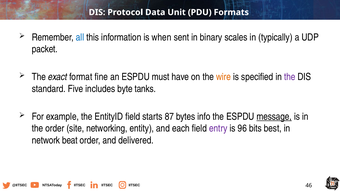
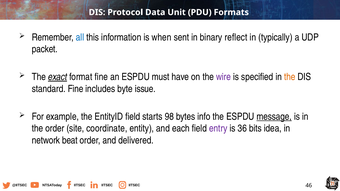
scales: scales -> reflect
exact underline: none -> present
wire colour: orange -> purple
the at (290, 77) colour: purple -> orange
standard Five: Five -> Fine
tanks: tanks -> issue
87: 87 -> 98
networking: networking -> coordinate
96: 96 -> 36
best: best -> idea
